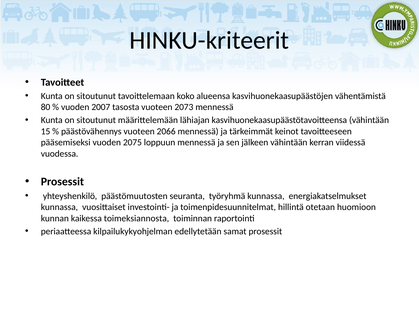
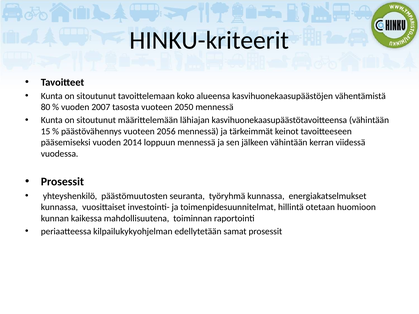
2073: 2073 -> 2050
2066: 2066 -> 2056
2075: 2075 -> 2014
toimeksiannosta: toimeksiannosta -> mahdollisuutena
